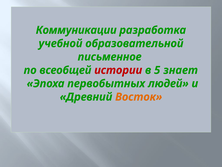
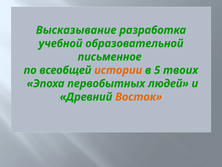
Коммуникации: Коммуникации -> Высказывание
истории colour: red -> orange
знает: знает -> твоих
